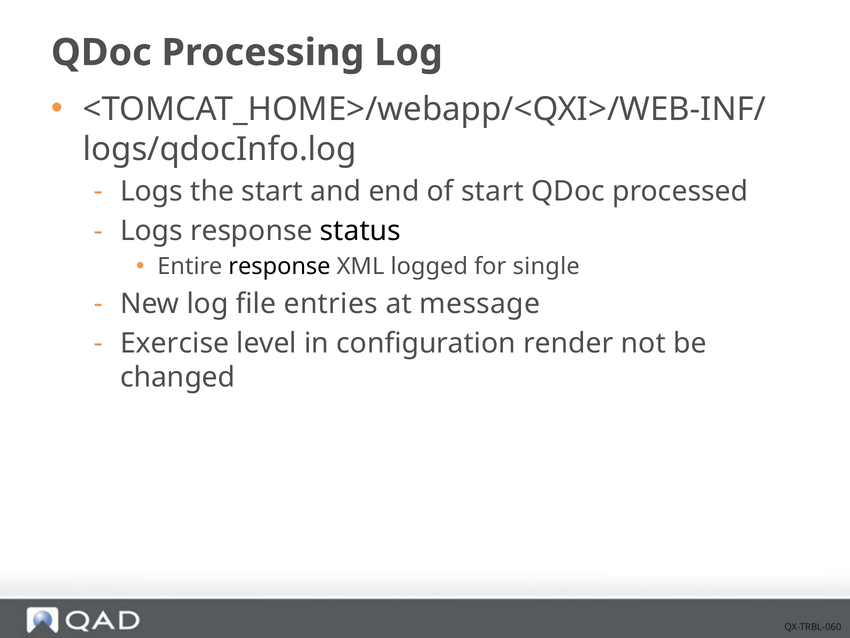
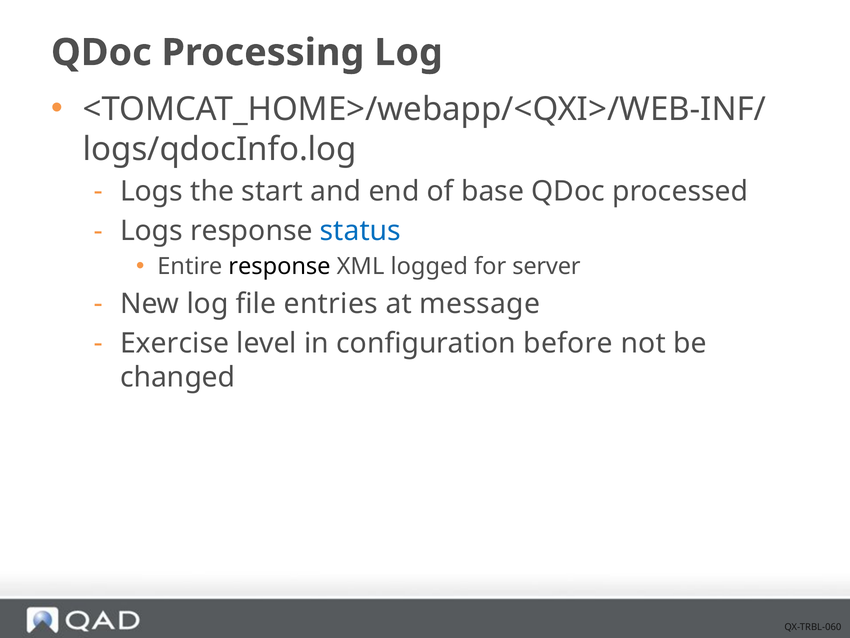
of start: start -> base
status colour: black -> blue
single: single -> server
render: render -> before
